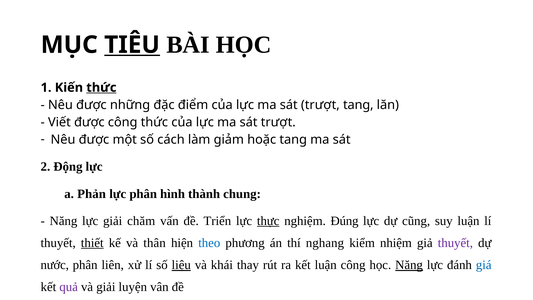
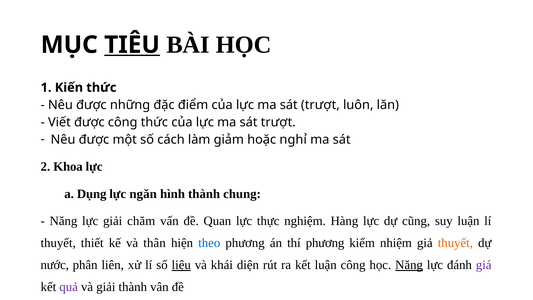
thức underline: present -> none
trượt tang: tang -> luôn
hoặc tang: tang -> nghỉ
Động: Động -> Khoa
Phản: Phản -> Dụng
lực phân: phân -> ngăn
Triển: Triển -> Quan
thực underline: present -> none
Đúng: Đúng -> Hàng
thiết underline: present -> none
thí nghang: nghang -> phương
thuyết at (455, 243) colour: purple -> orange
thay: thay -> diện
giá colour: blue -> purple
giải luyện: luyện -> thành
